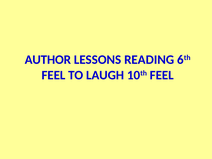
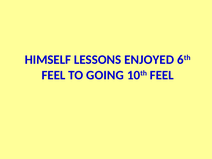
AUTHOR: AUTHOR -> HIMSELF
READING: READING -> ENJOYED
LAUGH: LAUGH -> GOING
